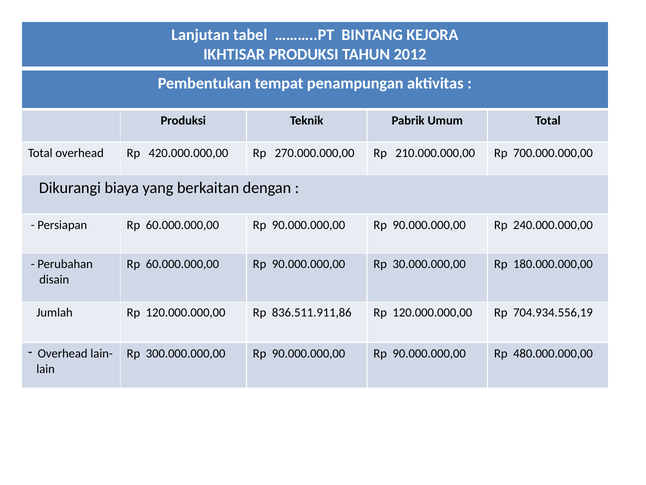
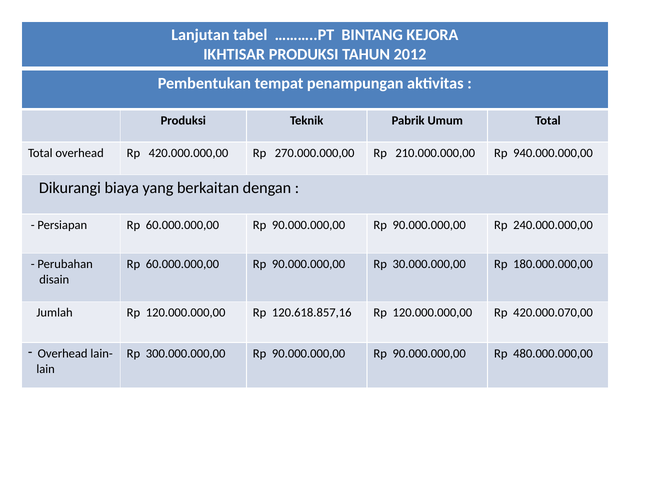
700.000.000,00: 700.000.000,00 -> 940.000.000,00
836.511.911,86: 836.511.911,86 -> 120.618.857,16
704.934.556,19: 704.934.556,19 -> 420.000.070,00
